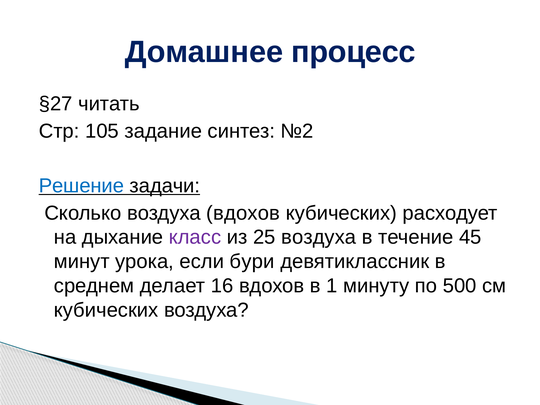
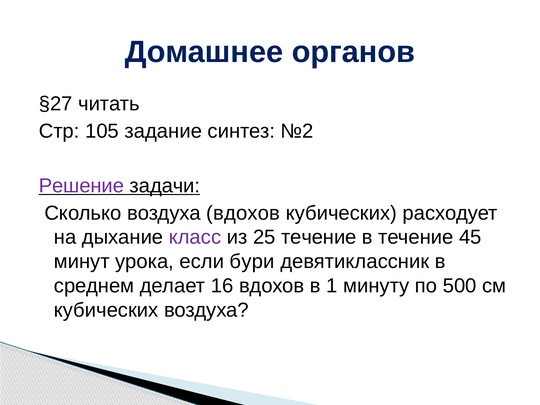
процесс: процесс -> органов
Решение colour: blue -> purple
25 воздуха: воздуха -> течение
